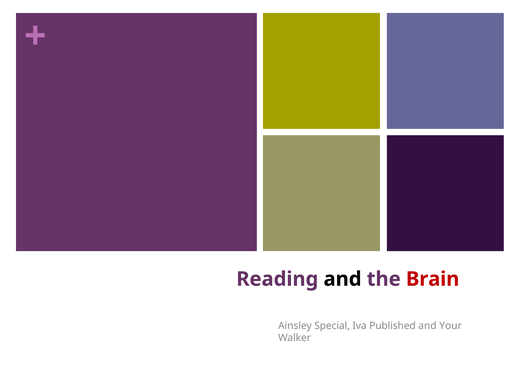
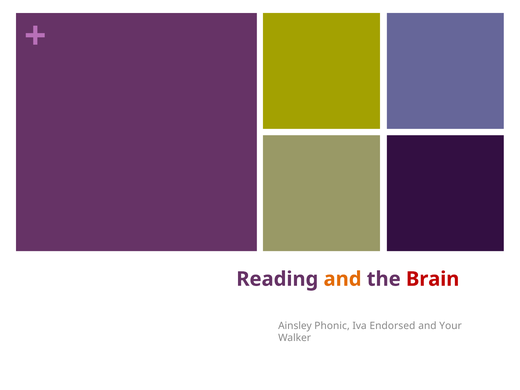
and at (343, 279) colour: black -> orange
Special: Special -> Phonic
Published: Published -> Endorsed
